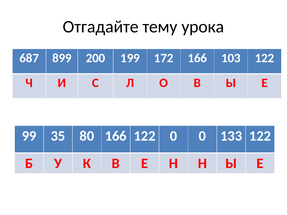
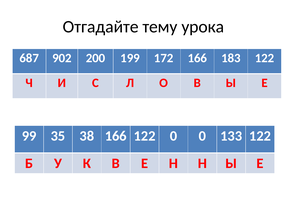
899: 899 -> 902
103: 103 -> 183
80: 80 -> 38
